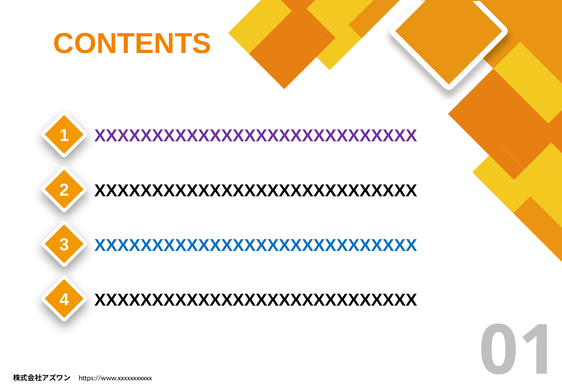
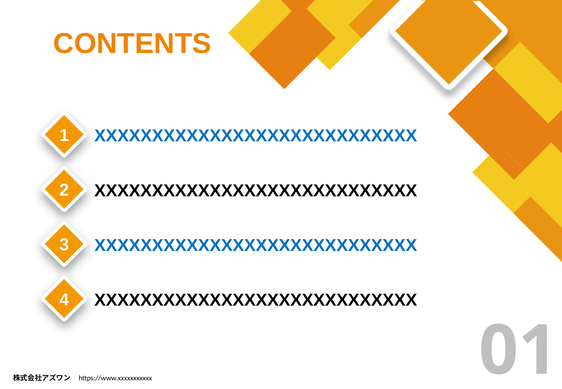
XXXXXXXXXXXXXXXXXXXXXXXXXXXX at (256, 136) colour: purple -> blue
